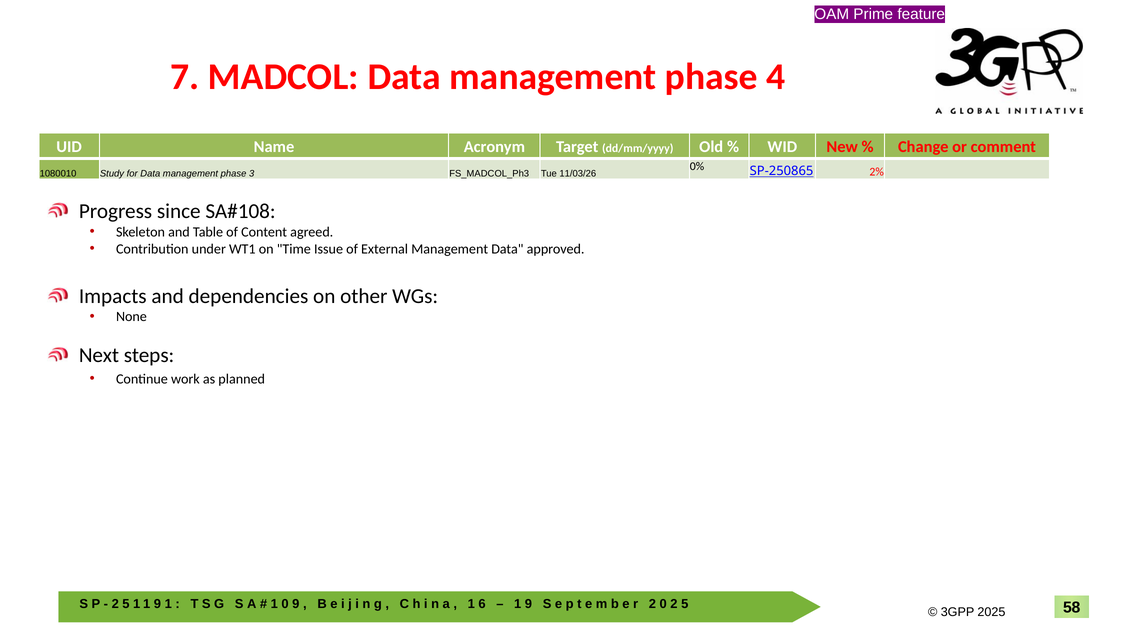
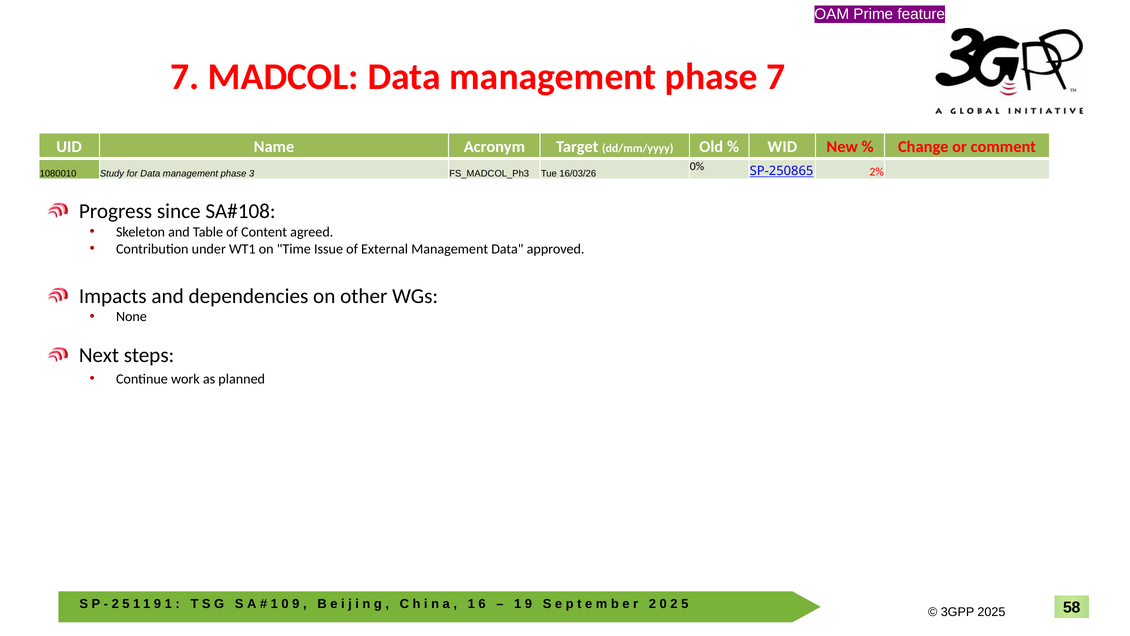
phase 4: 4 -> 7
11/03/26: 11/03/26 -> 16/03/26
